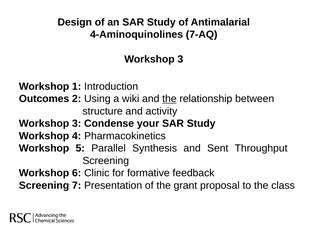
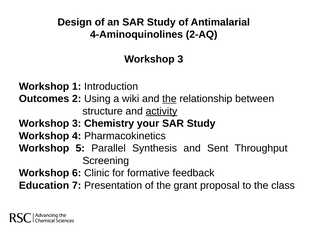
7-AQ: 7-AQ -> 2-AQ
activity underline: none -> present
Condense: Condense -> Chemistry
Screening at (44, 186): Screening -> Education
